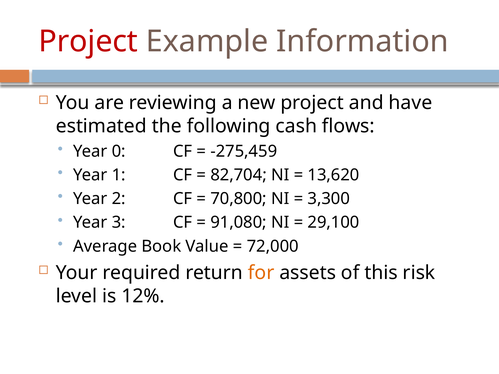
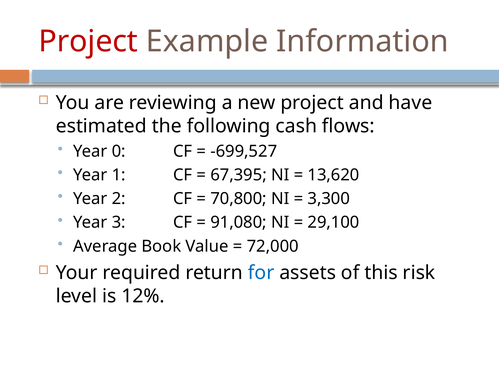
-275,459: -275,459 -> -699,527
82,704: 82,704 -> 67,395
for colour: orange -> blue
